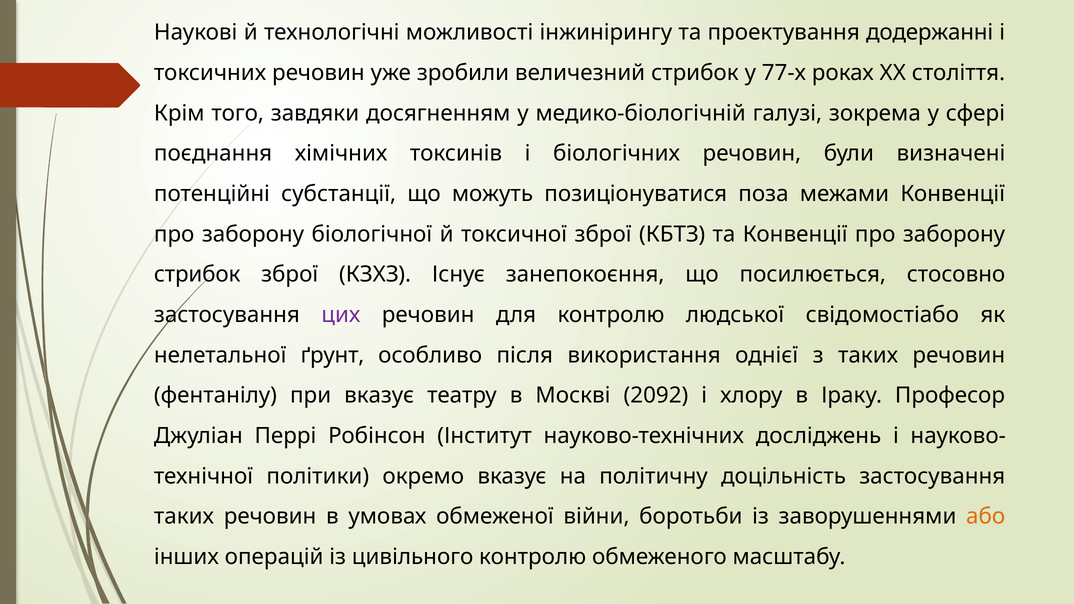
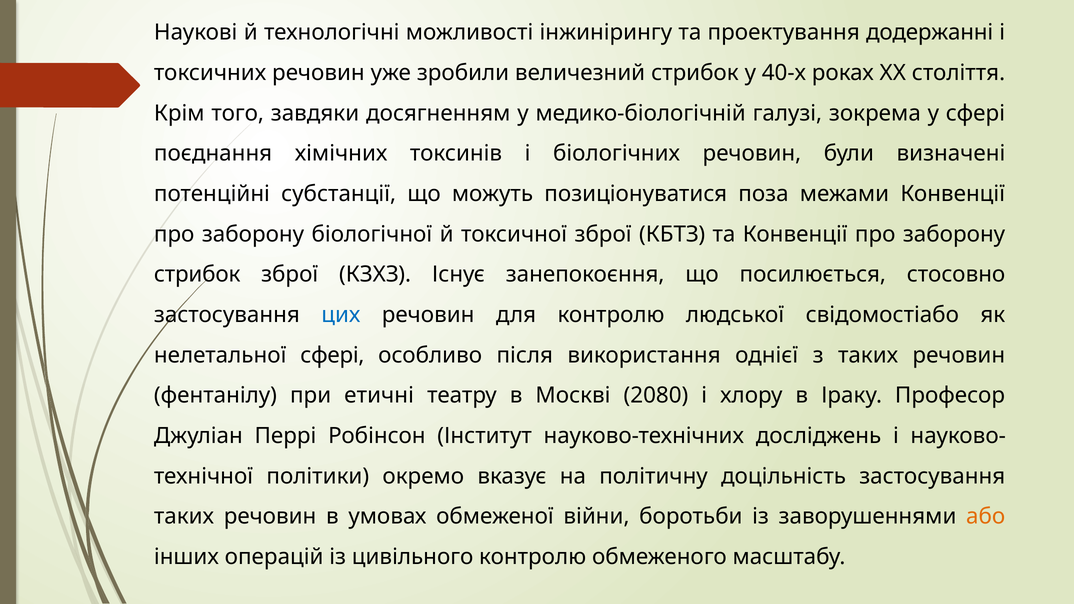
77-х: 77-х -> 40-х
цих colour: purple -> blue
нелетальної ґрунт: ґрунт -> сфері
при вказує: вказує -> етичні
2092: 2092 -> 2080
